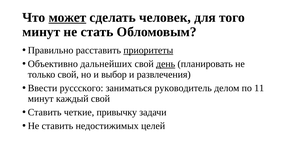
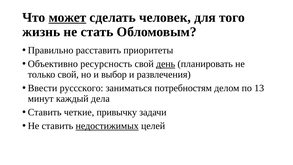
минут at (41, 32): минут -> жизнь
приоритеты underline: present -> none
дальнейших: дальнейших -> ресурсность
руководитель: руководитель -> потребностям
11: 11 -> 13
каждый свой: свой -> дела
недостижимых underline: none -> present
